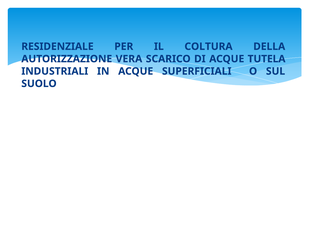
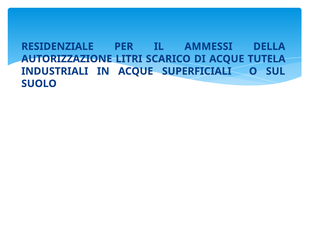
COLTURA: COLTURA -> AMMESSI
VERA: VERA -> LITRI
